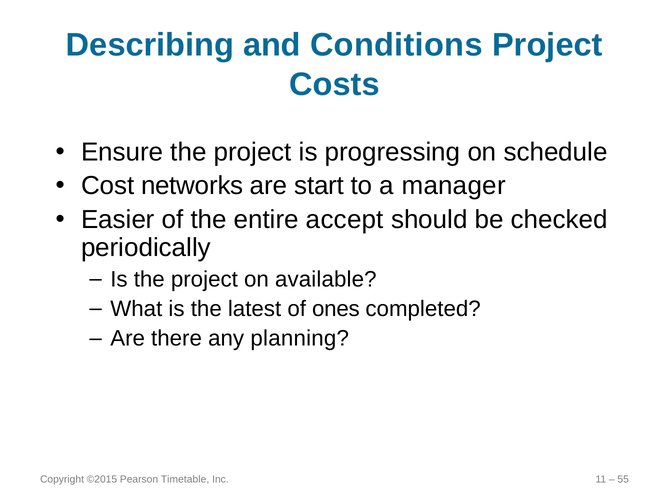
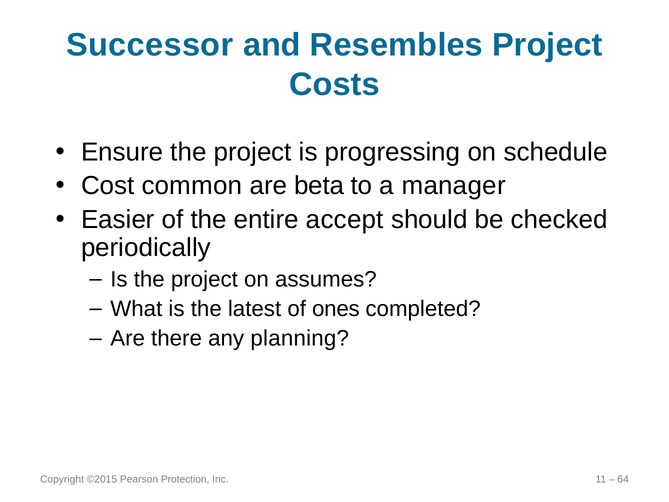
Describing: Describing -> Successor
Conditions: Conditions -> Resembles
networks: networks -> common
start: start -> beta
available: available -> assumes
Timetable: Timetable -> Protection
55: 55 -> 64
